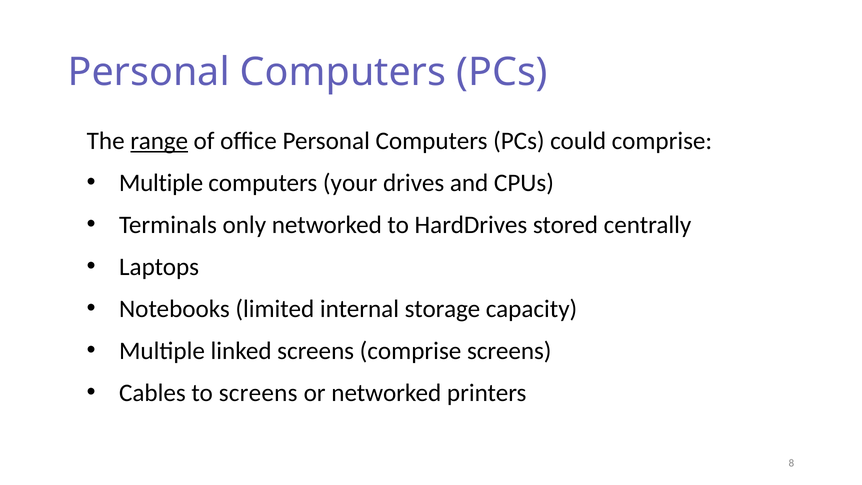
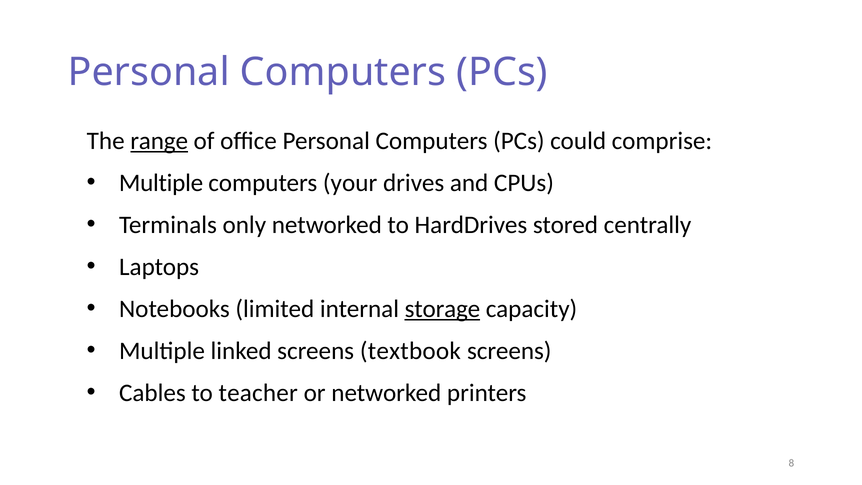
storage underline: none -> present
screens comprise: comprise -> textbook
to screens: screens -> teacher
